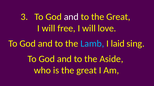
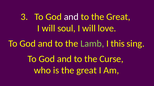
free: free -> soul
Lamb colour: light blue -> light green
laid: laid -> this
Aside: Aside -> Curse
